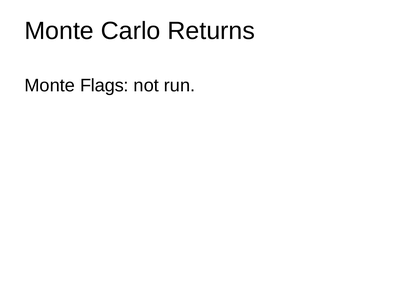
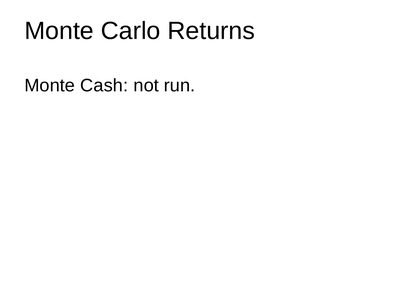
Flags: Flags -> Cash
